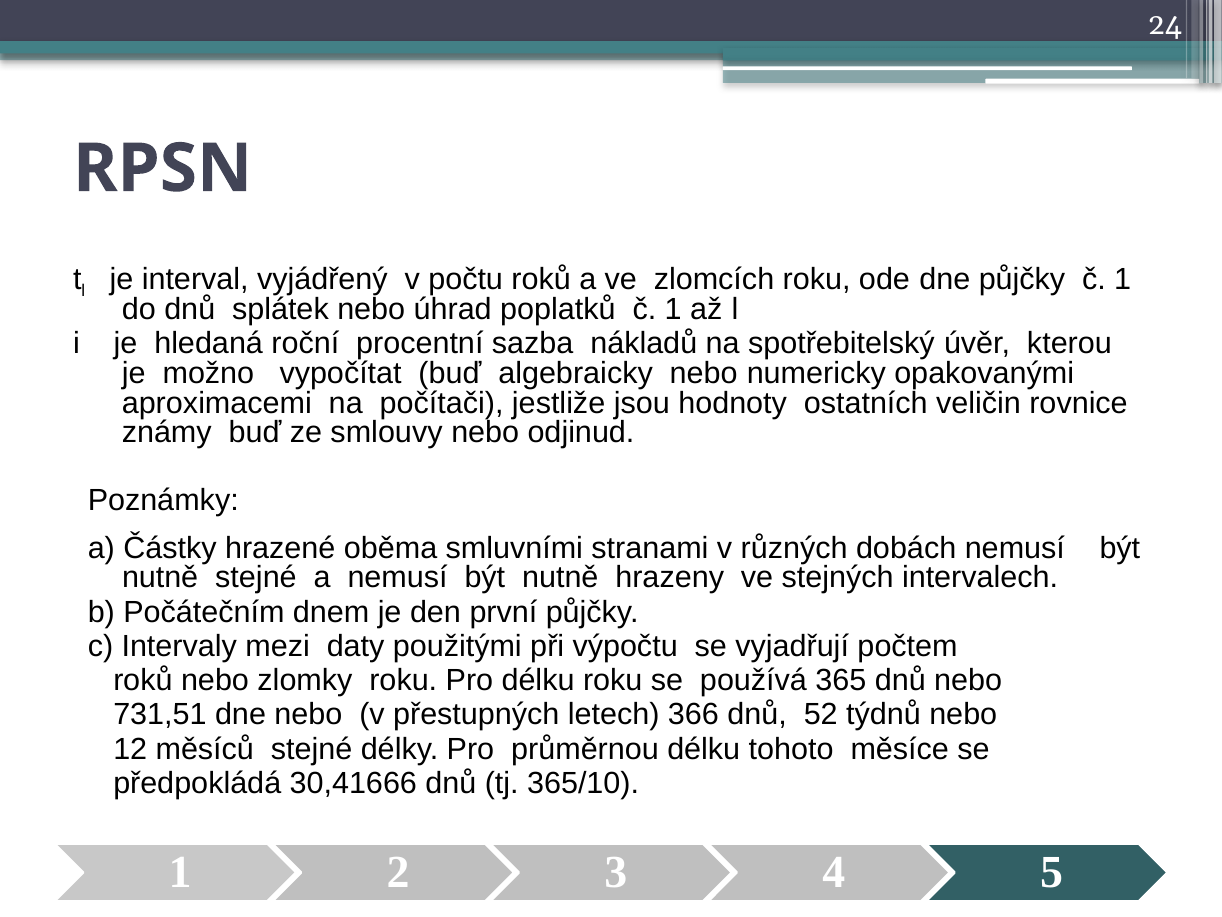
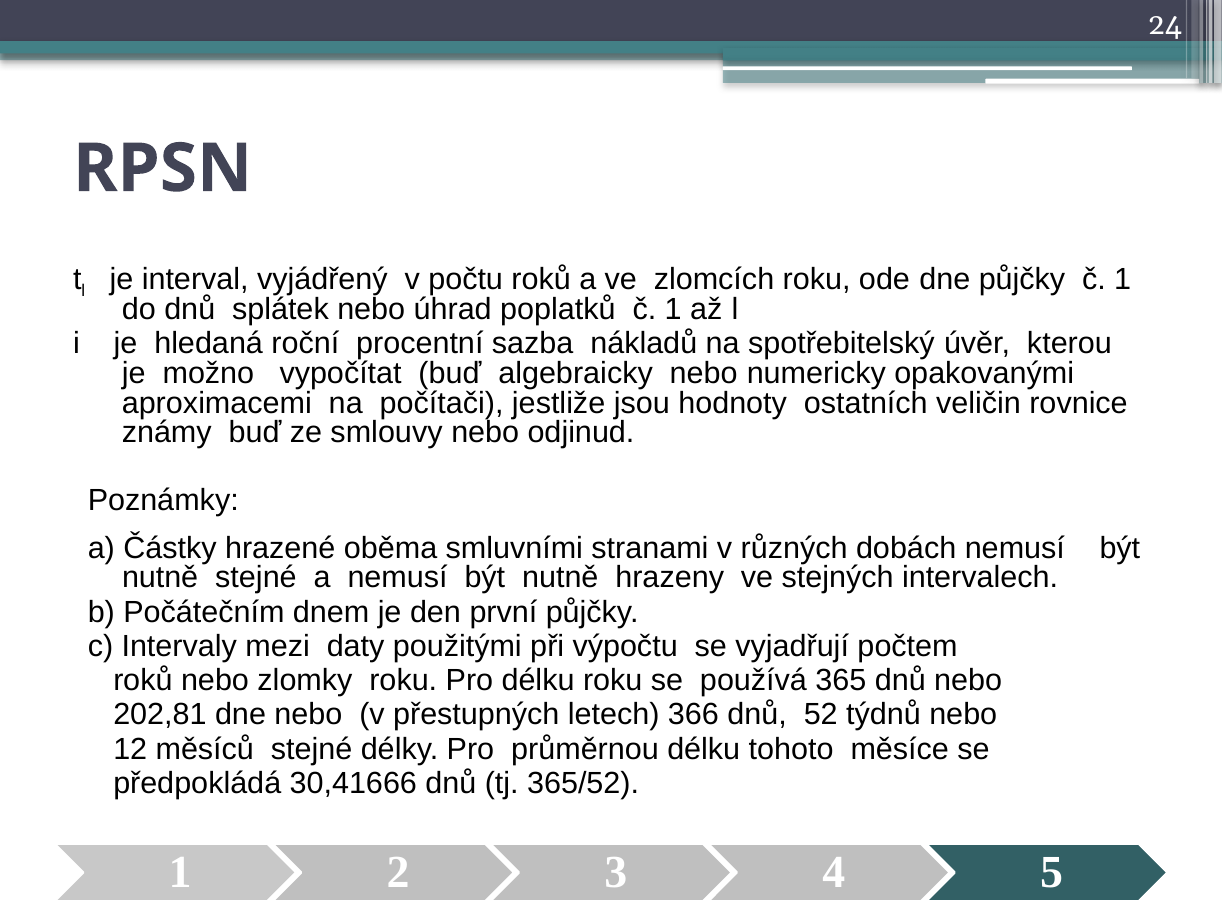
731,51: 731,51 -> 202,81
365/10: 365/10 -> 365/52
